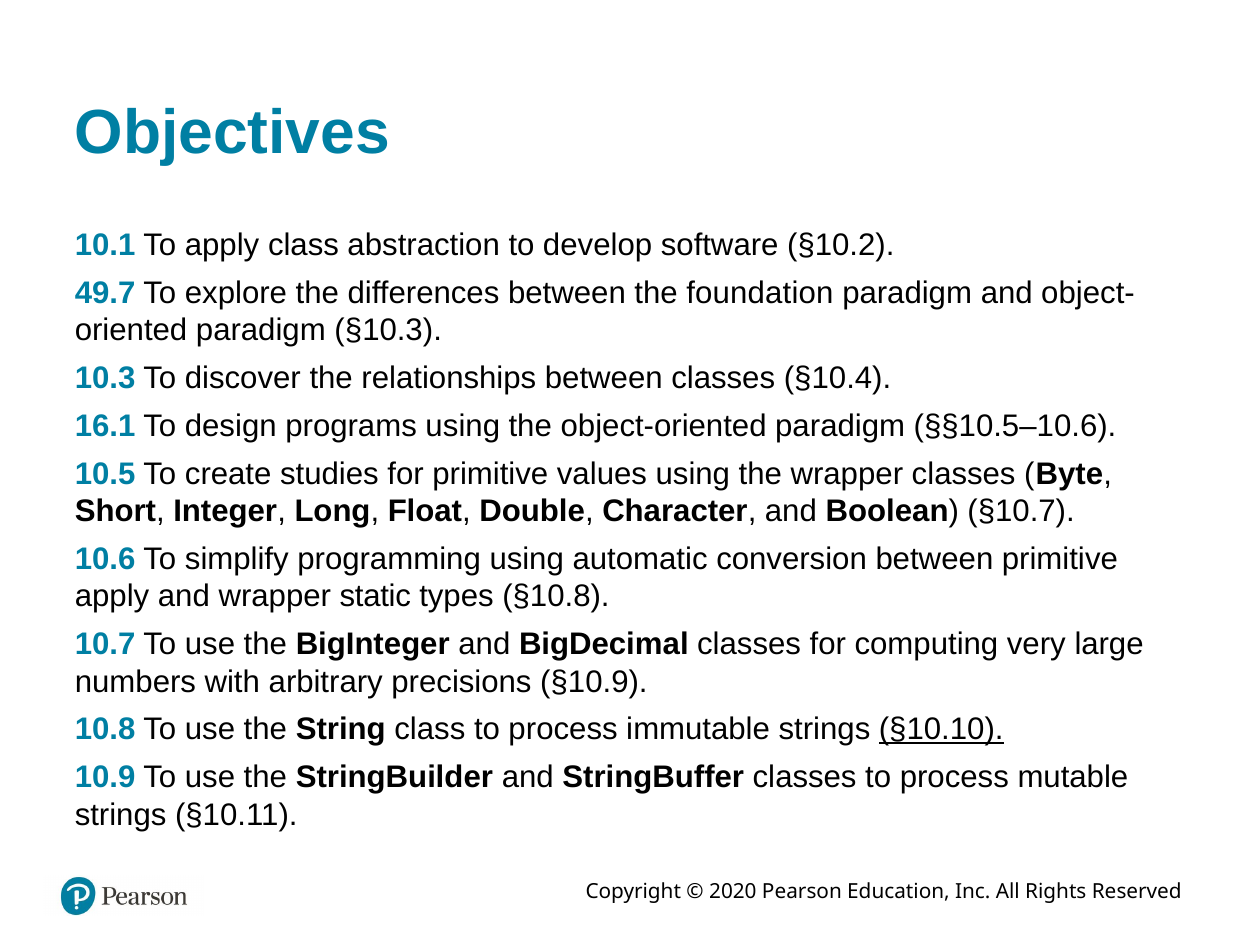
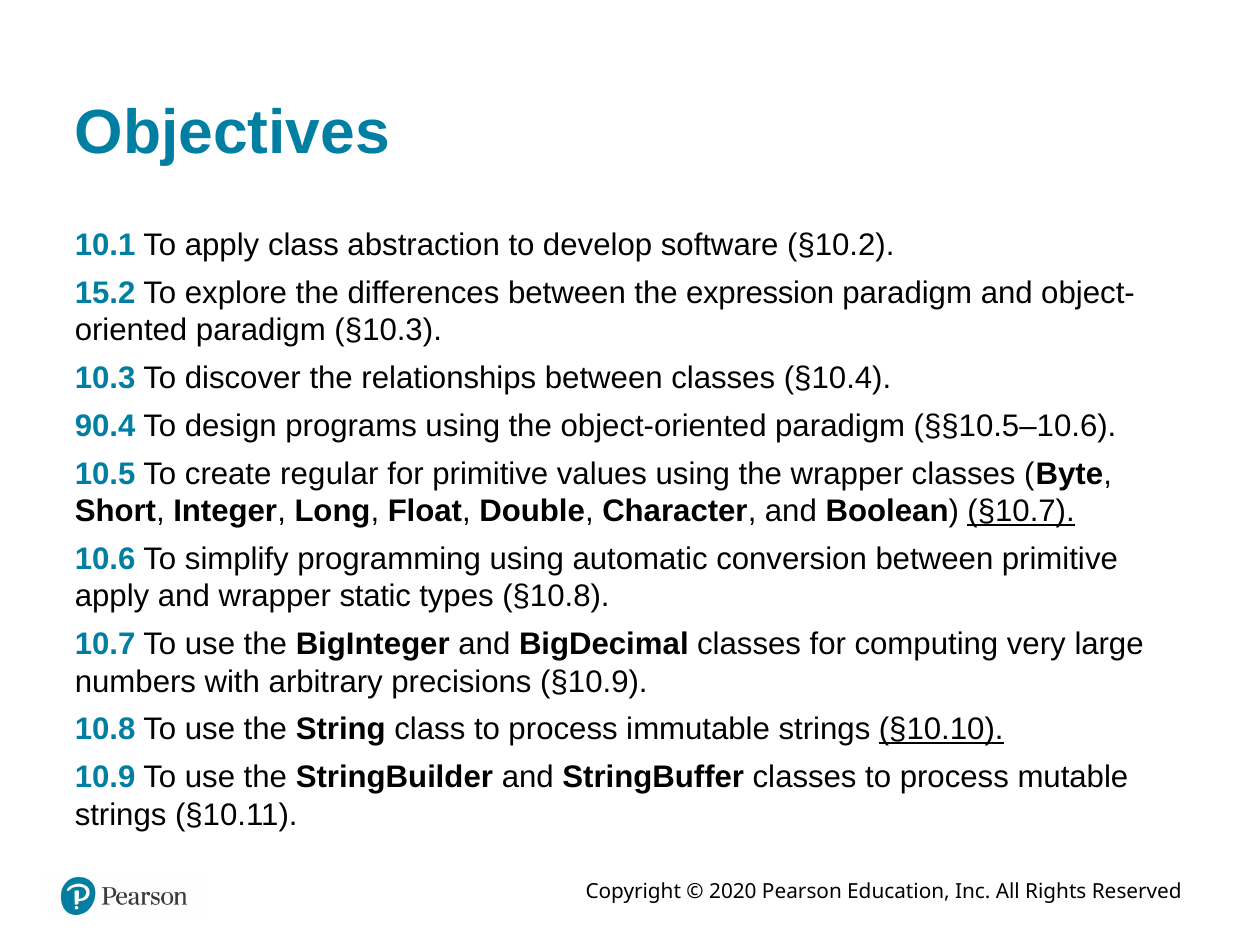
49.7: 49.7 -> 15.2
foundation: foundation -> expression
16.1: 16.1 -> 90.4
studies: studies -> regular
§10.7 underline: none -> present
